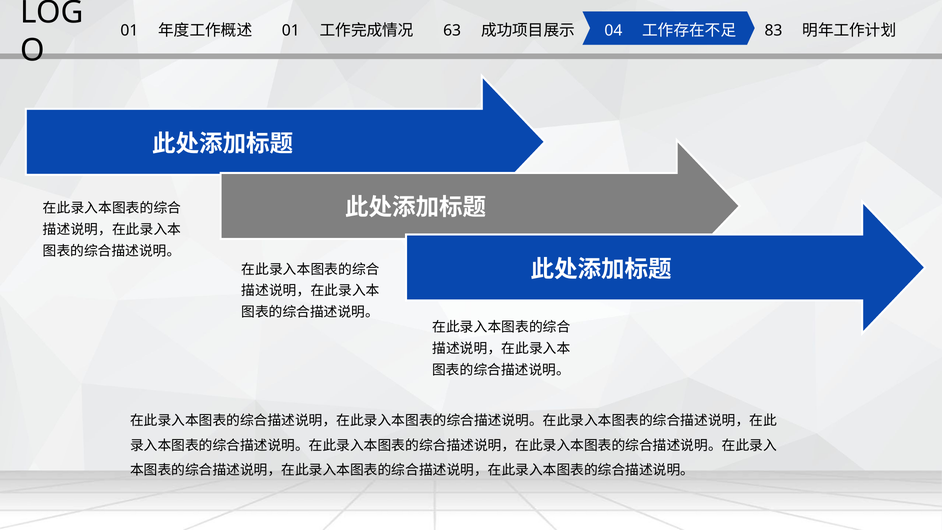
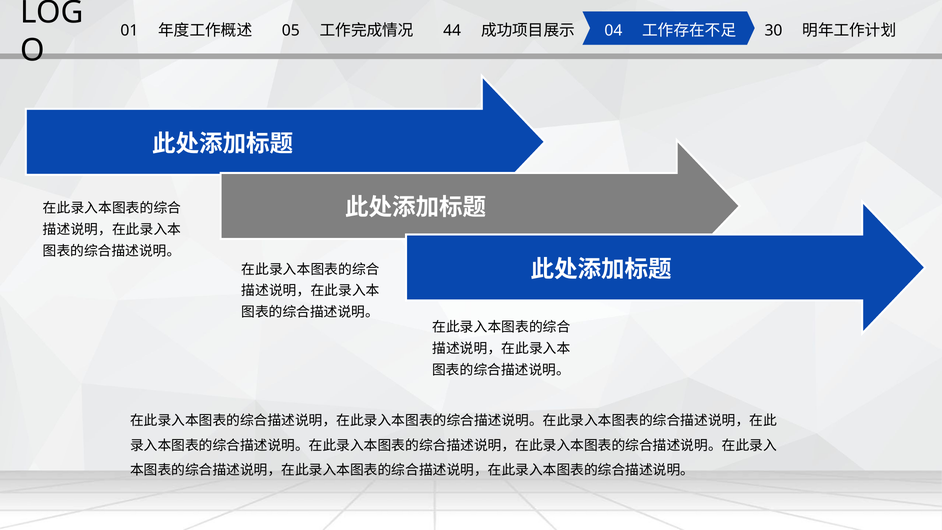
01 at (291, 31): 01 -> 05
63: 63 -> 44
83: 83 -> 30
